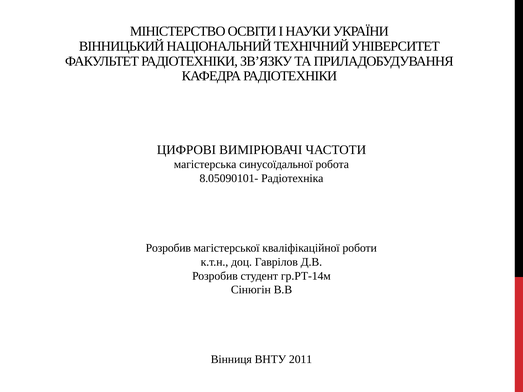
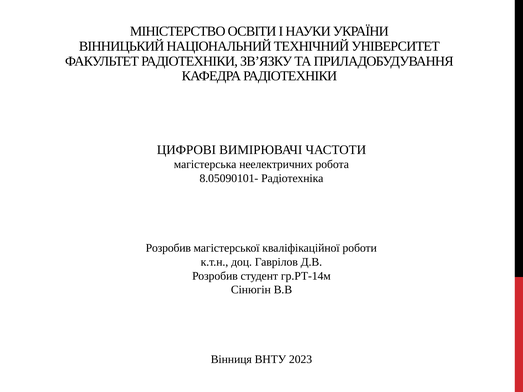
синусоїдальної: синусоїдальної -> неелектричних
2011: 2011 -> 2023
